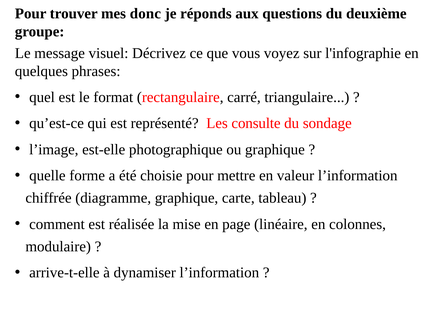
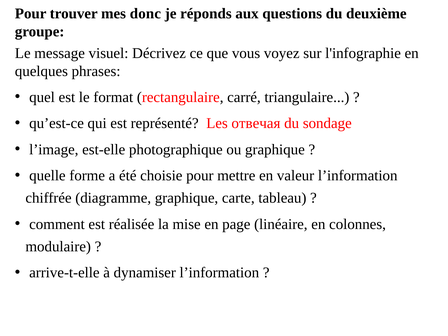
consulte: consulte -> отвечая
